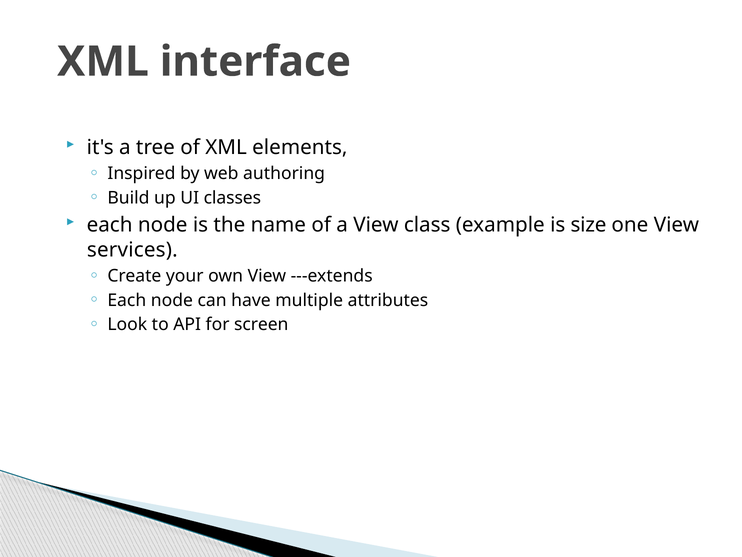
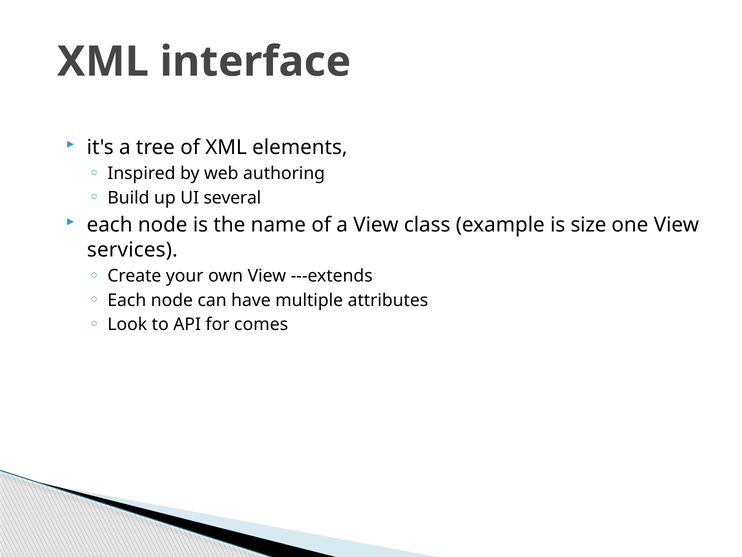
classes: classes -> several
screen: screen -> comes
